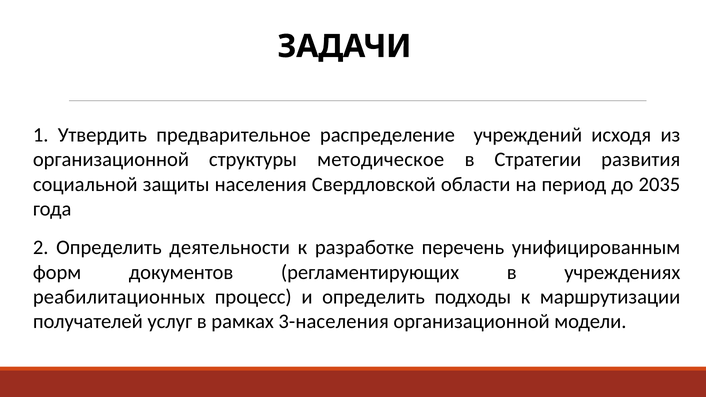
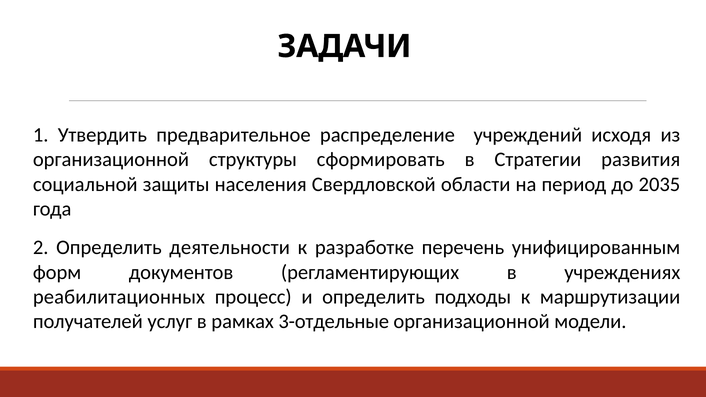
методическое: методическое -> сформировать
3-населения: 3-населения -> 3-отдельные
